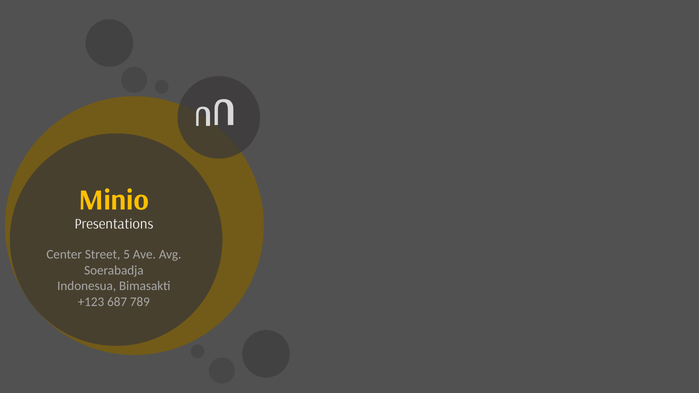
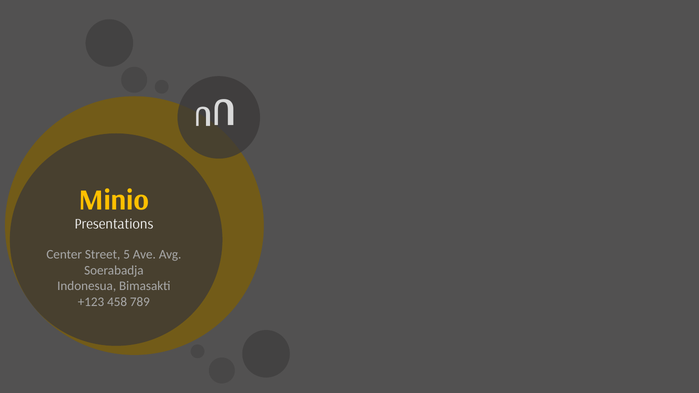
687: 687 -> 458
